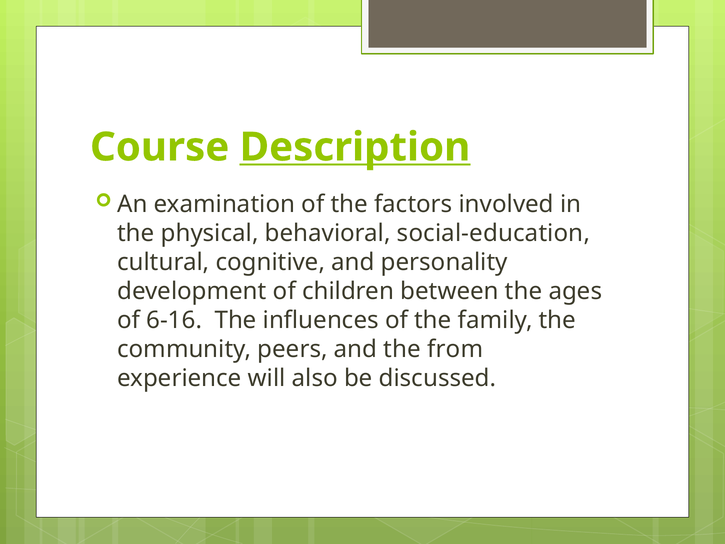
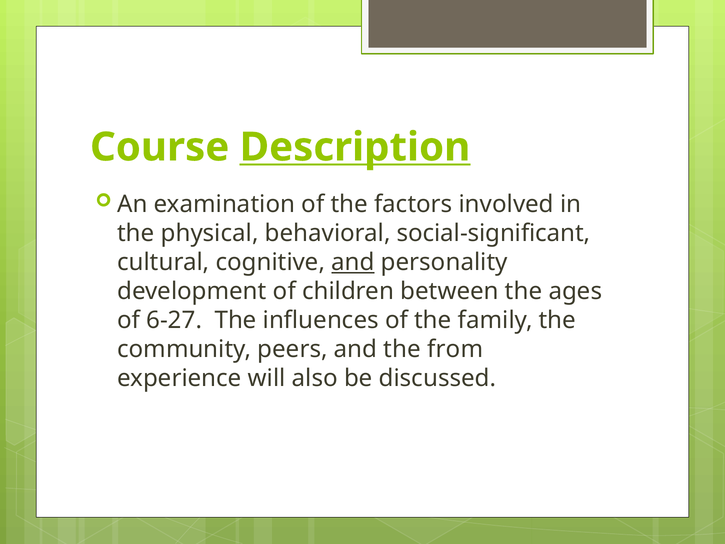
social-education: social-education -> social-significant
and at (353, 262) underline: none -> present
6-16: 6-16 -> 6-27
